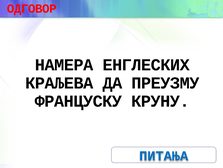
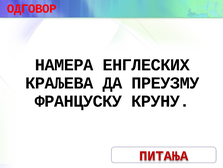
ПИТАЊА colour: blue -> red
